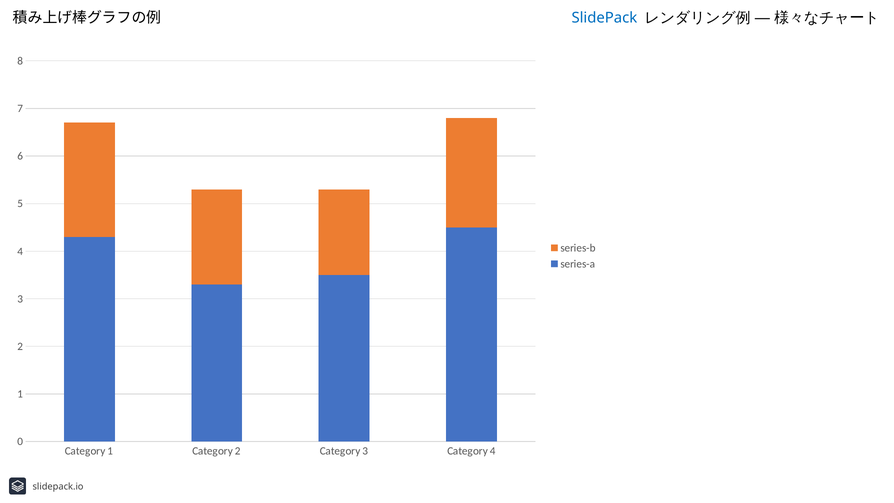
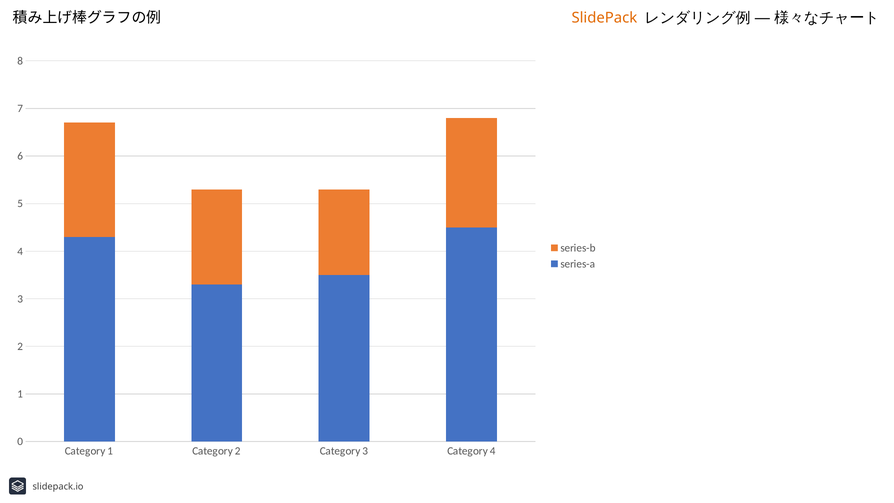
SlidePack colour: blue -> orange
